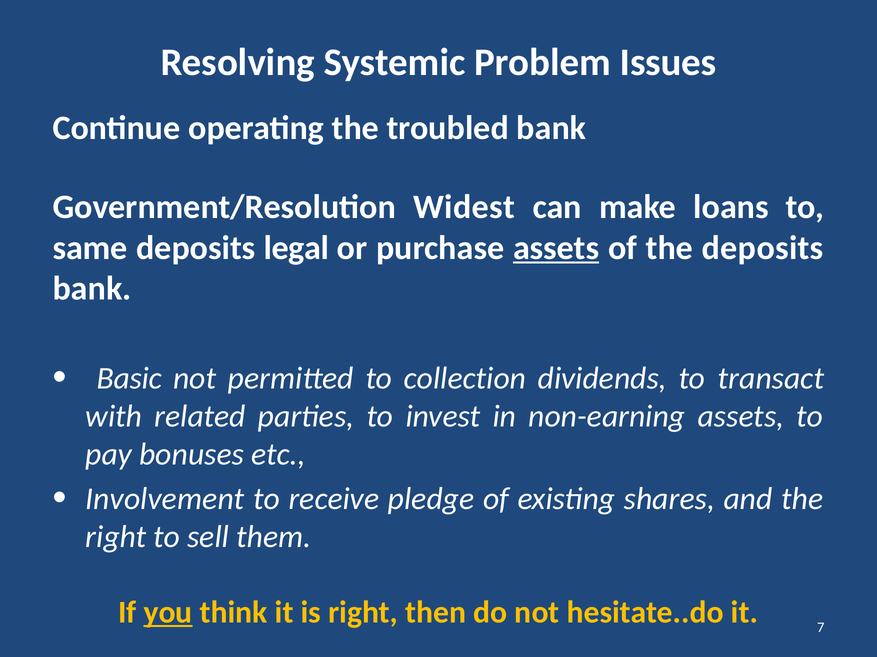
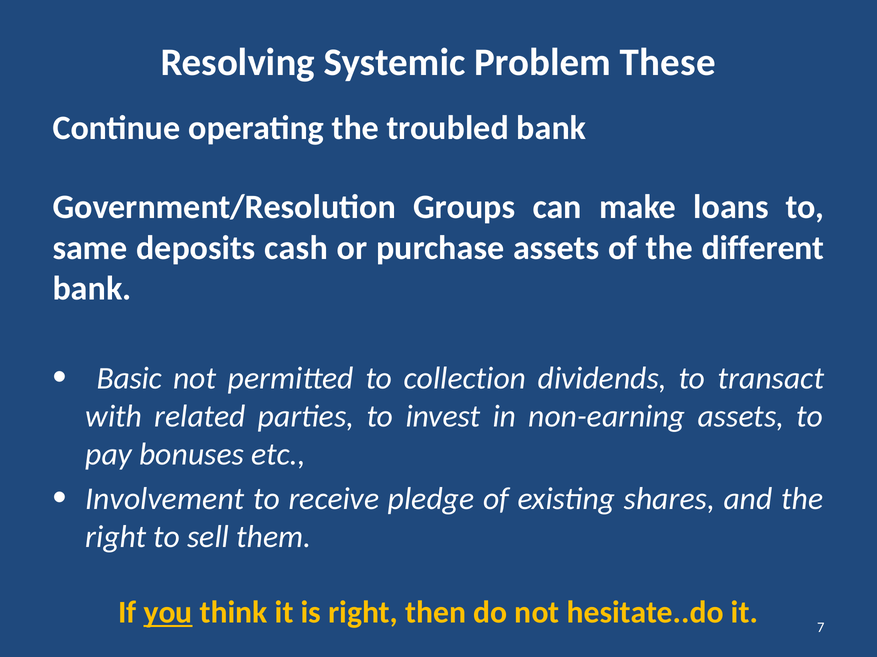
Issues: Issues -> These
Widest: Widest -> Groups
legal: legal -> cash
assets at (556, 248) underline: present -> none
the deposits: deposits -> different
